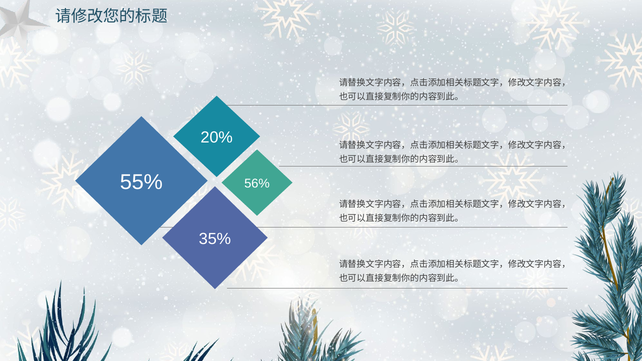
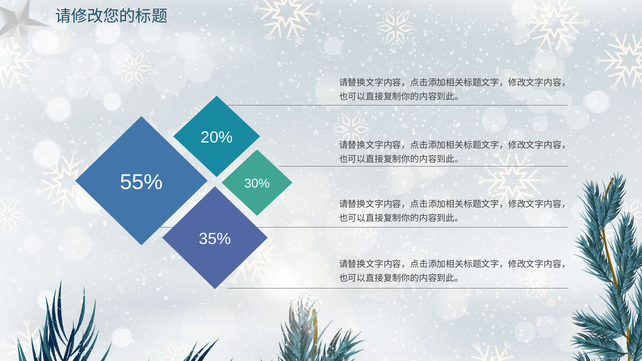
56%: 56% -> 30%
